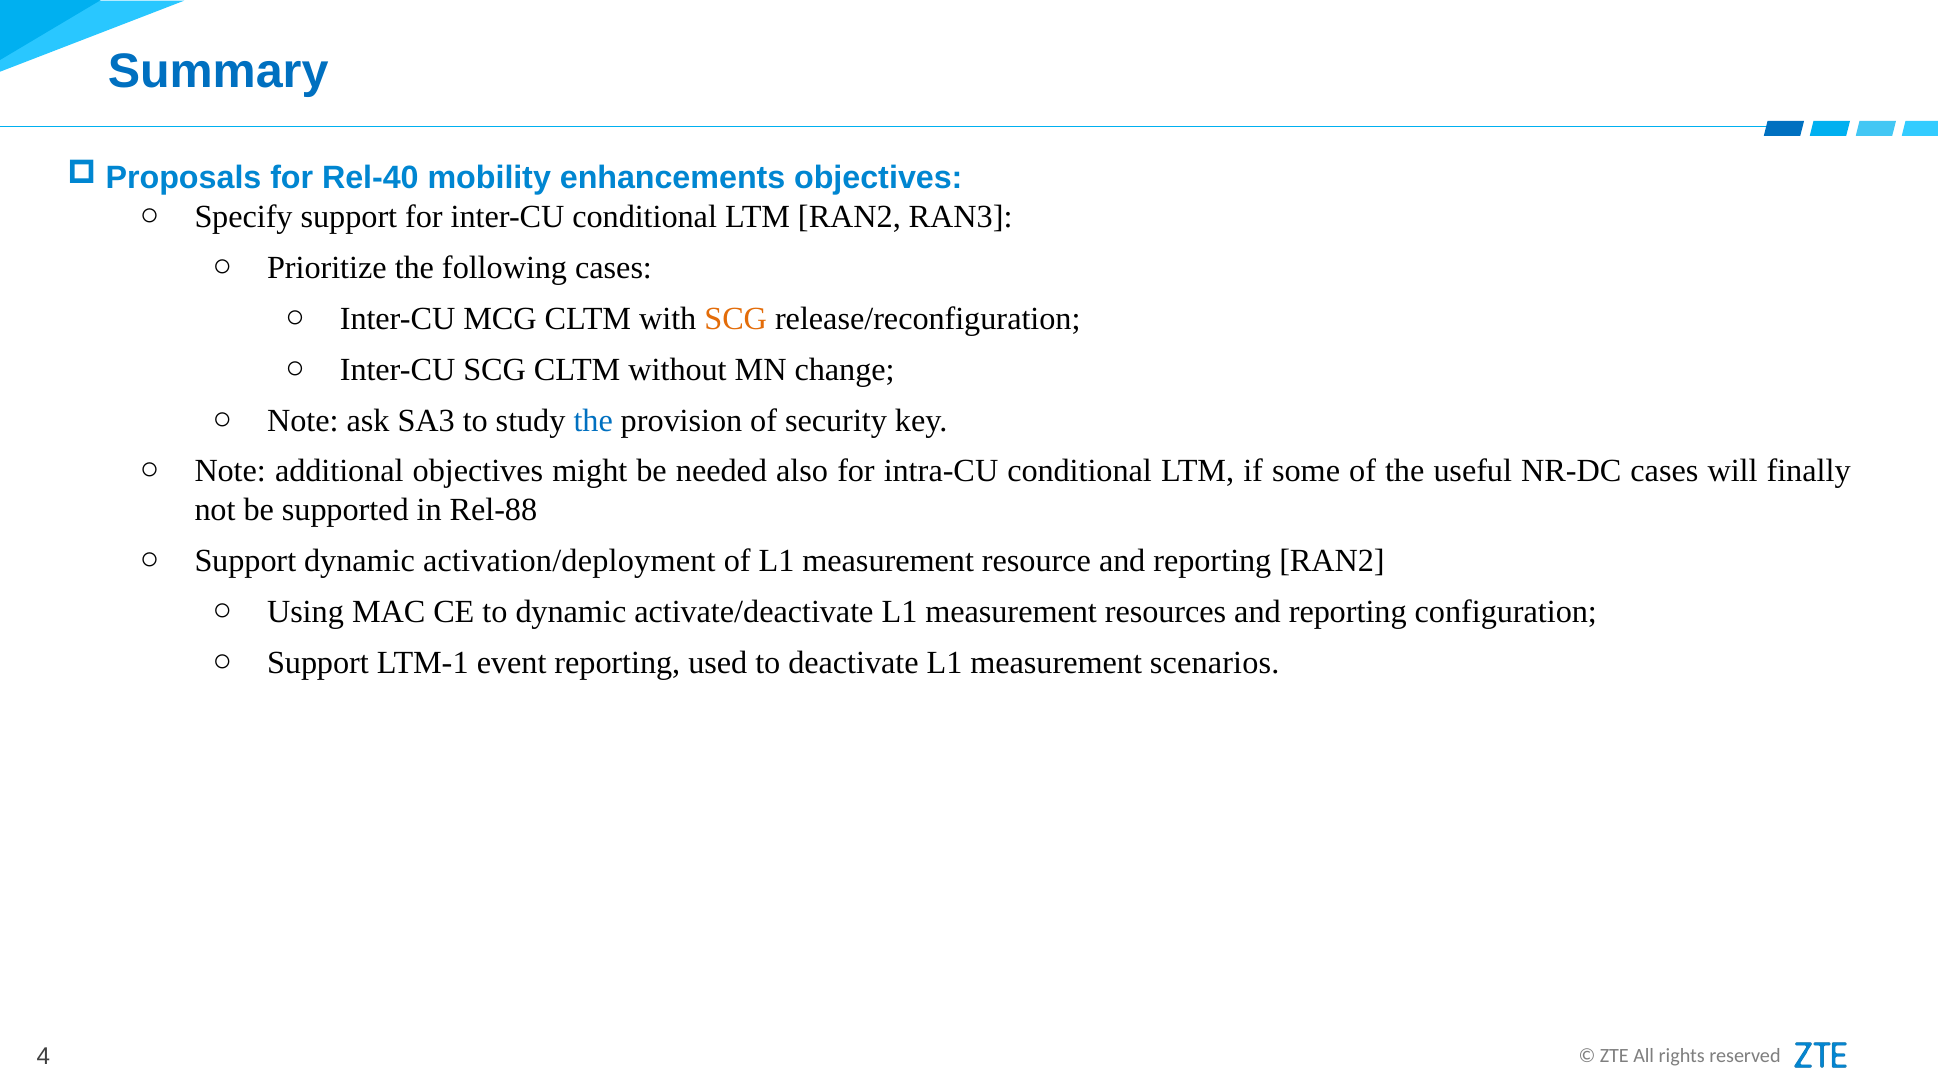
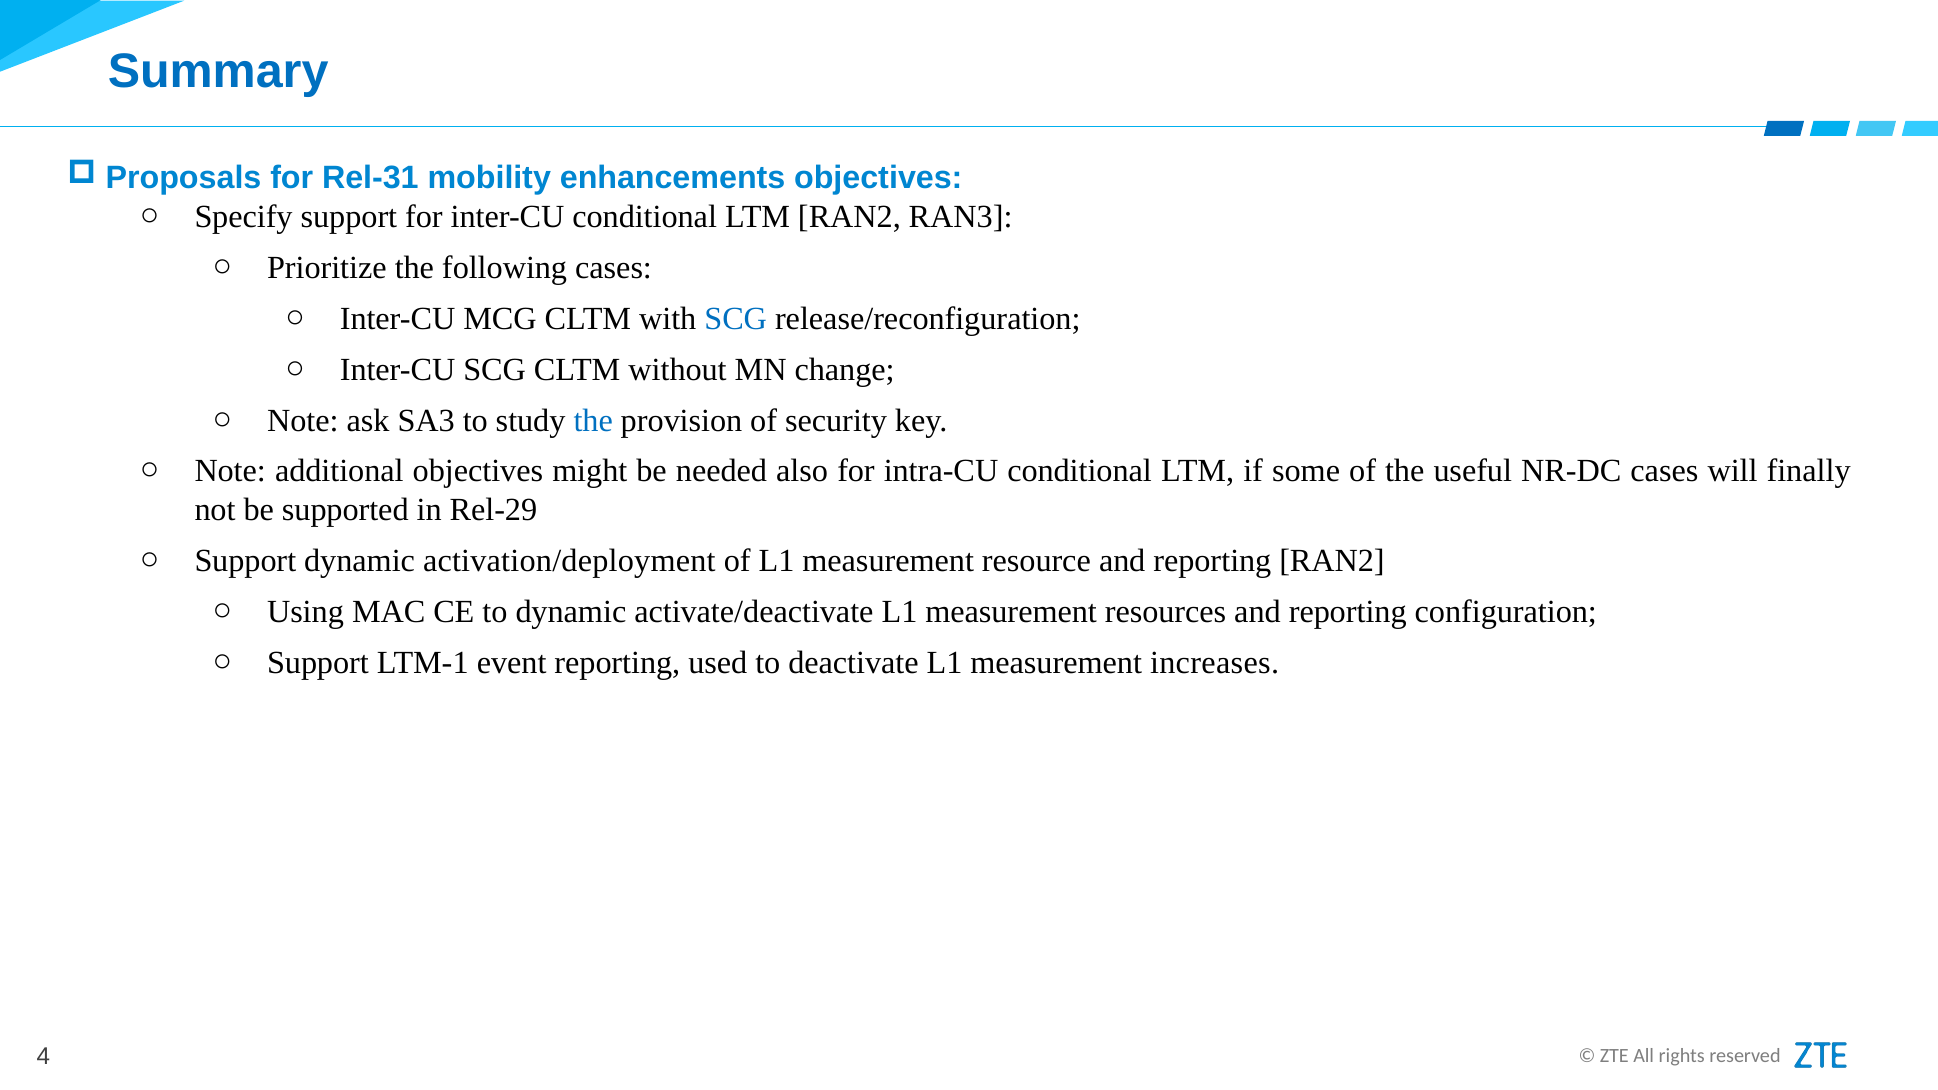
Rel-40: Rel-40 -> Rel-31
SCG at (736, 319) colour: orange -> blue
Rel-88: Rel-88 -> Rel-29
scenarios: scenarios -> increases
